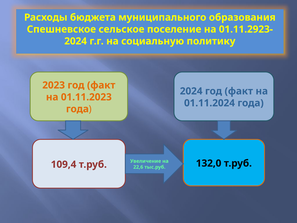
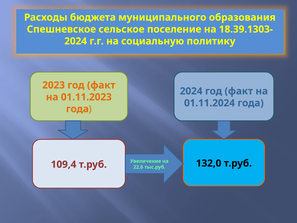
01.11.2923-: 01.11.2923- -> 18.39.1303-
